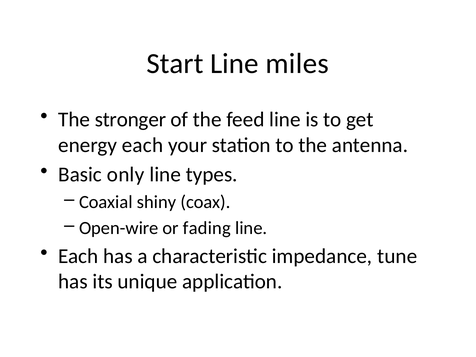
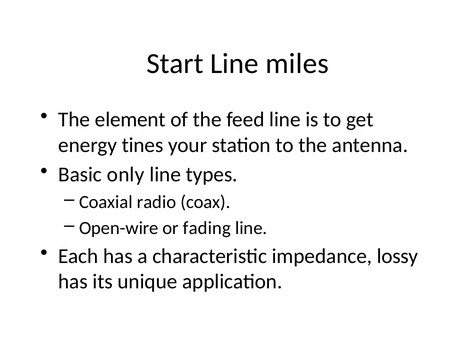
stronger: stronger -> element
energy each: each -> tines
shiny: shiny -> radio
tune: tune -> lossy
